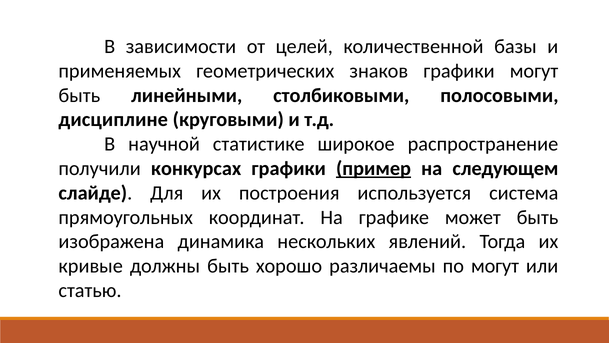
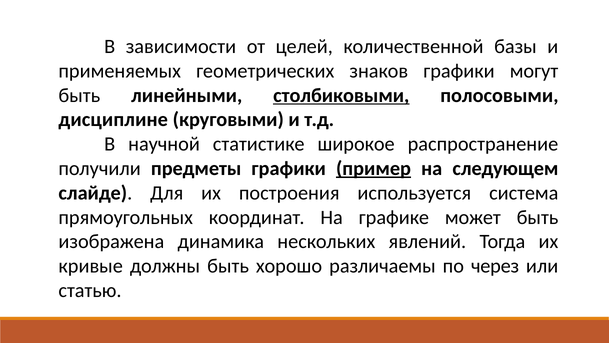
столбиковыми underline: none -> present
конкурсах: конкурсах -> предметы
по могут: могут -> через
